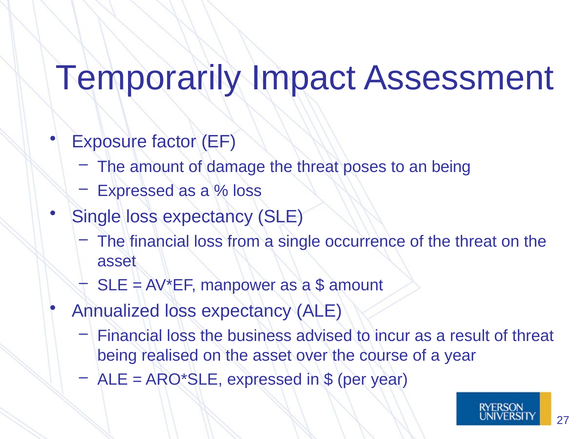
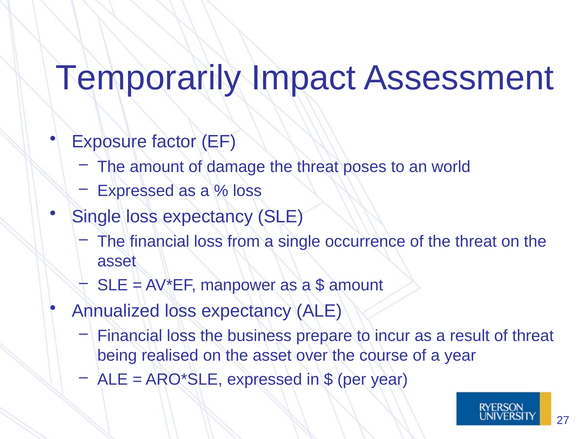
an being: being -> world
advised: advised -> prepare
